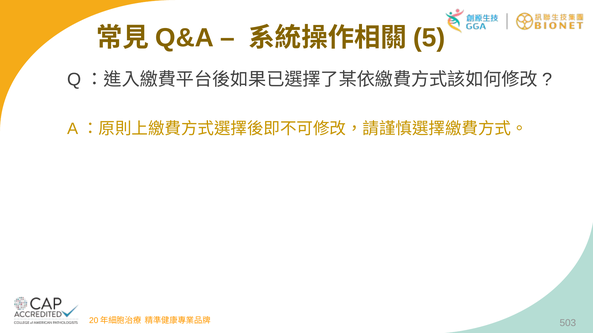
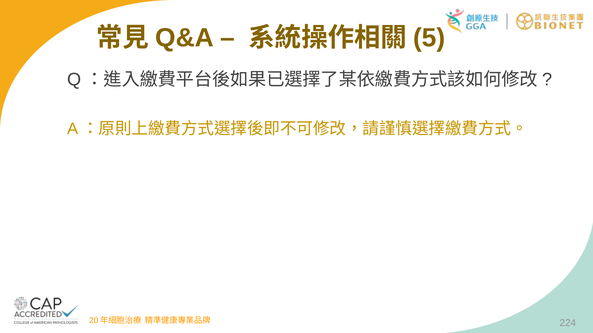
503: 503 -> 224
